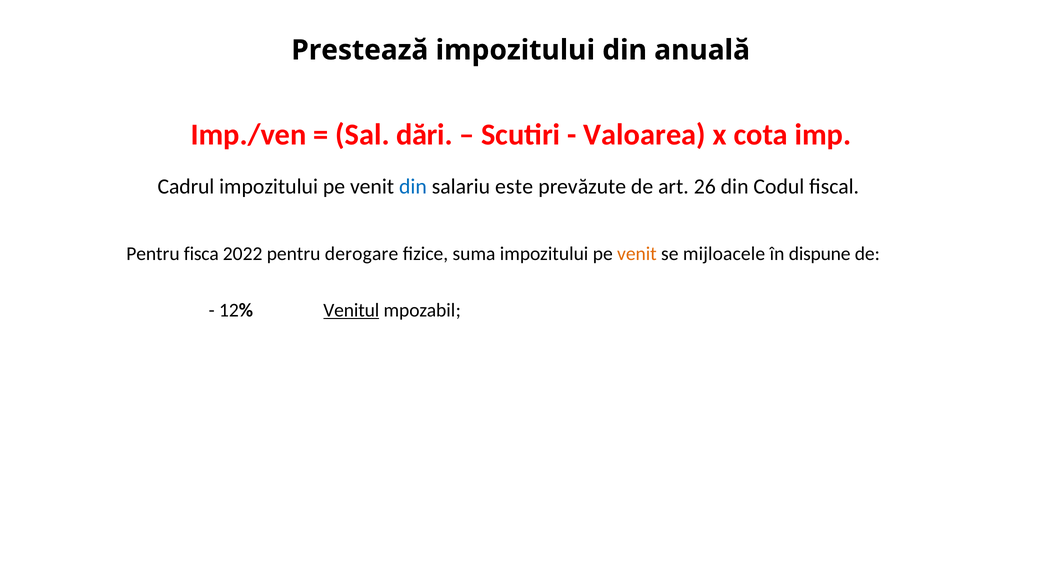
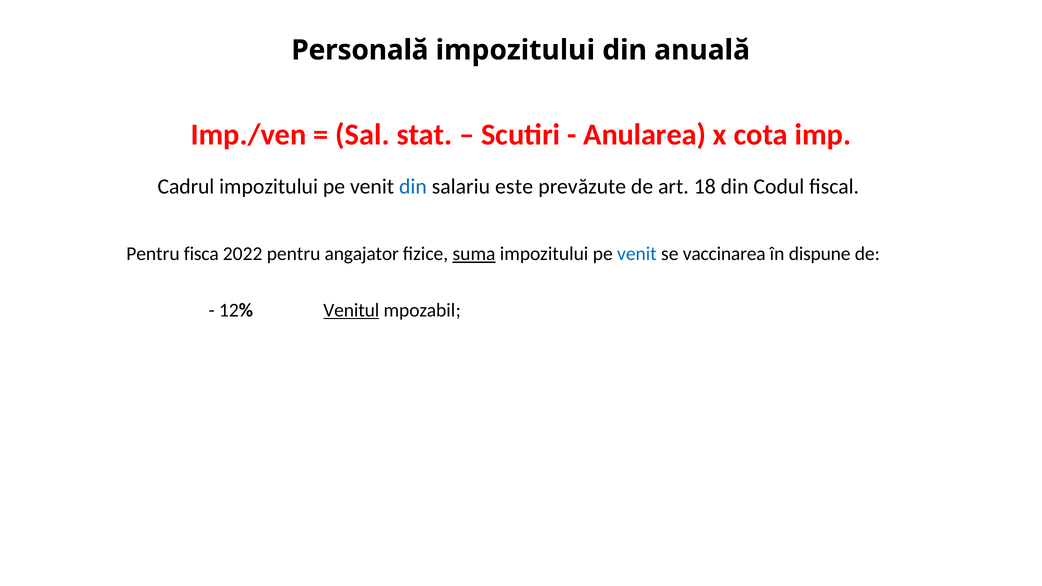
Prestează: Prestează -> Personală
dări: dări -> stat
Valoarea: Valoarea -> Anularea
26: 26 -> 18
derogare: derogare -> angajator
suma underline: none -> present
venit at (637, 254) colour: orange -> blue
mijloacele: mijloacele -> vaccinarea
